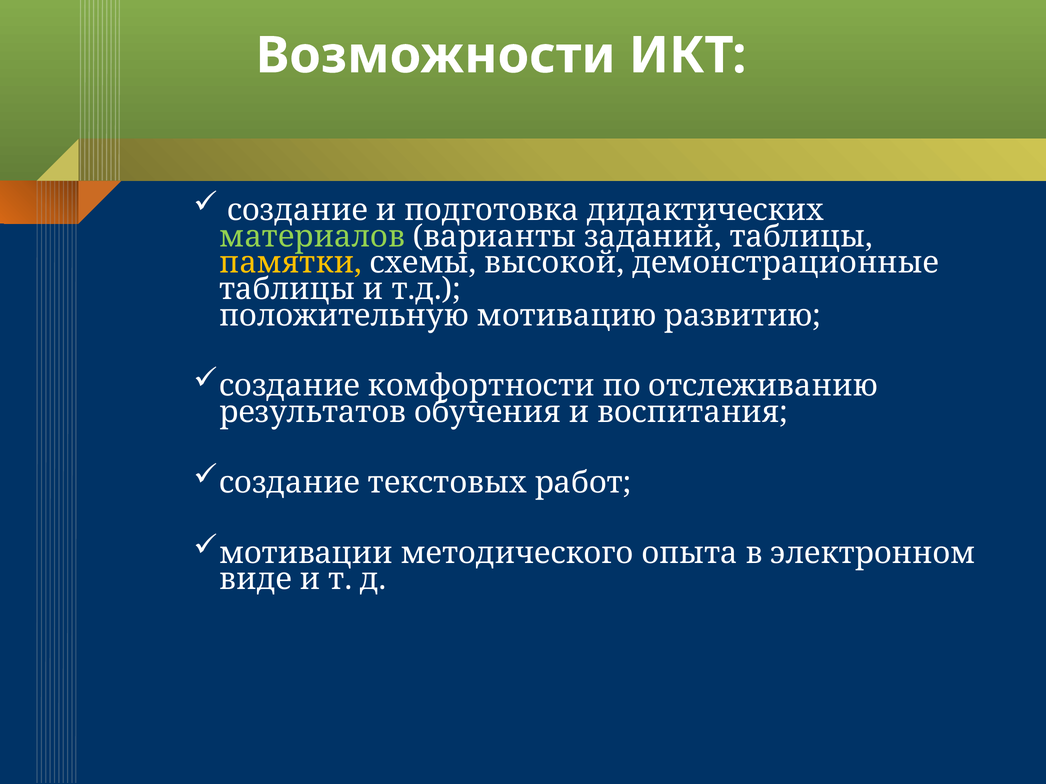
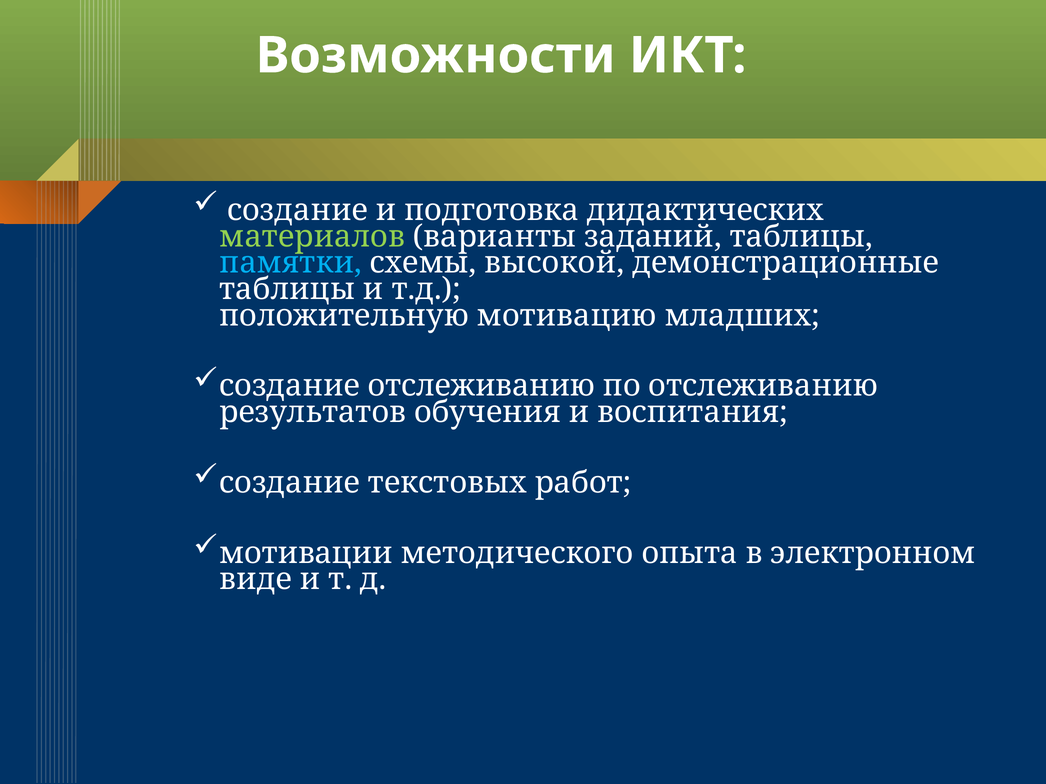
памятки colour: yellow -> light blue
развитию: развитию -> младших
создание комфортности: комфортности -> отслеживанию
